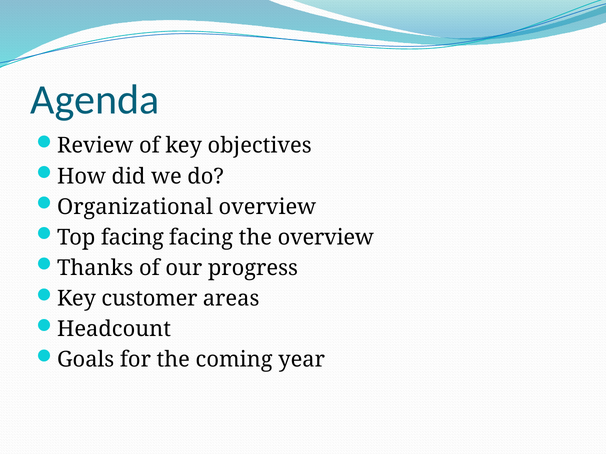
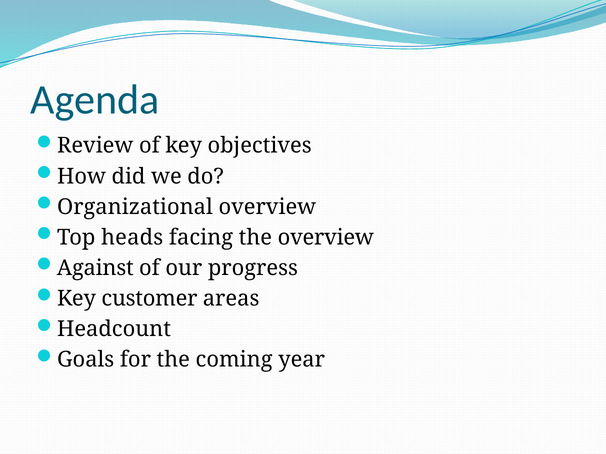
Top facing: facing -> heads
Thanks: Thanks -> Against
